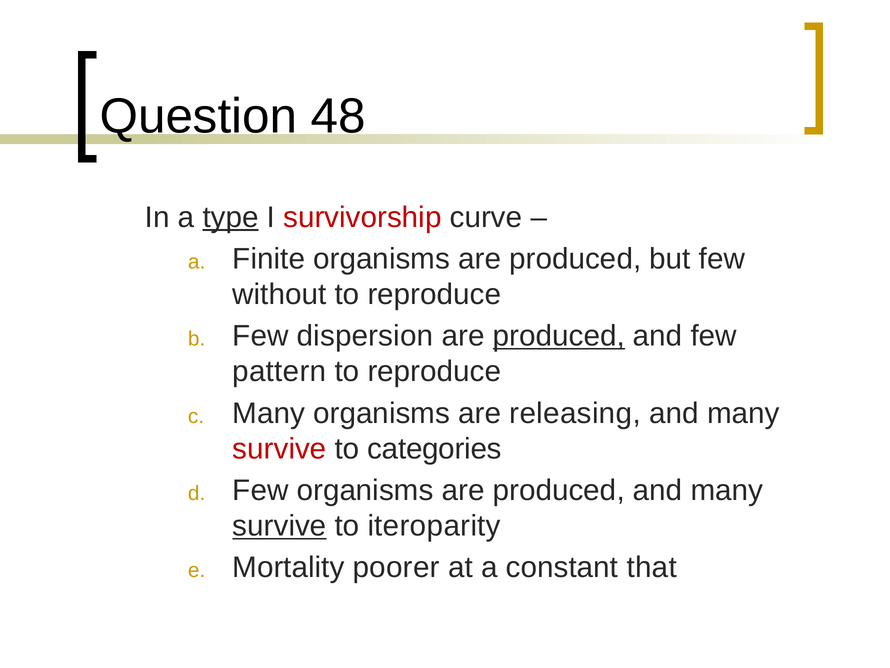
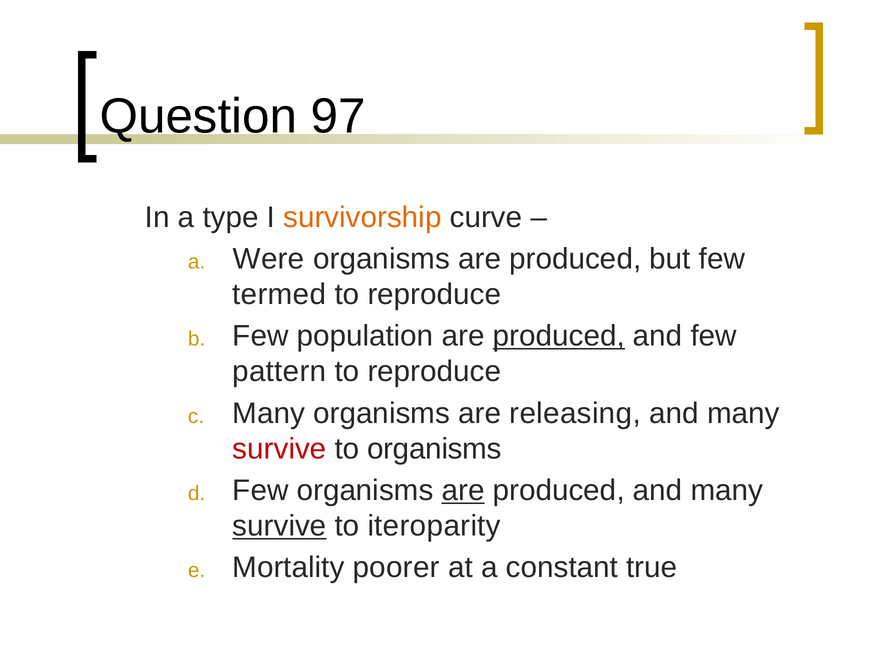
48: 48 -> 97
type underline: present -> none
survivorship colour: red -> orange
Finite: Finite -> Were
without: without -> termed
dispersion: dispersion -> population
to categories: categories -> organisms
are at (463, 490) underline: none -> present
that: that -> true
